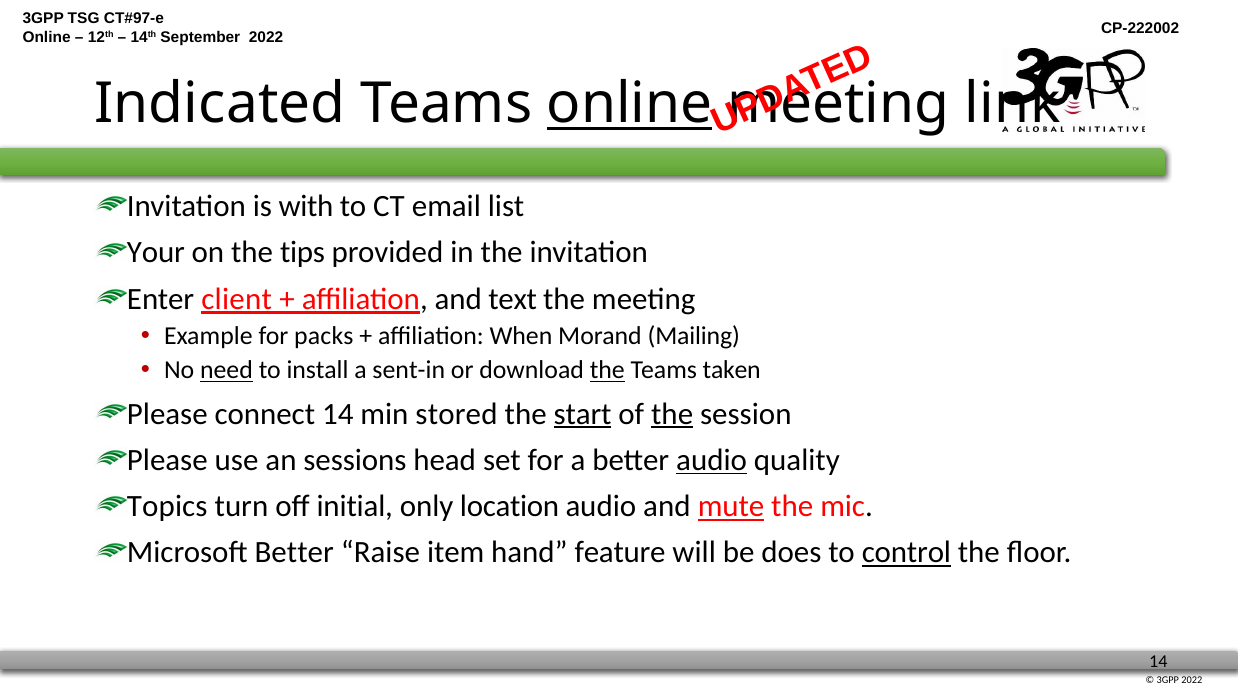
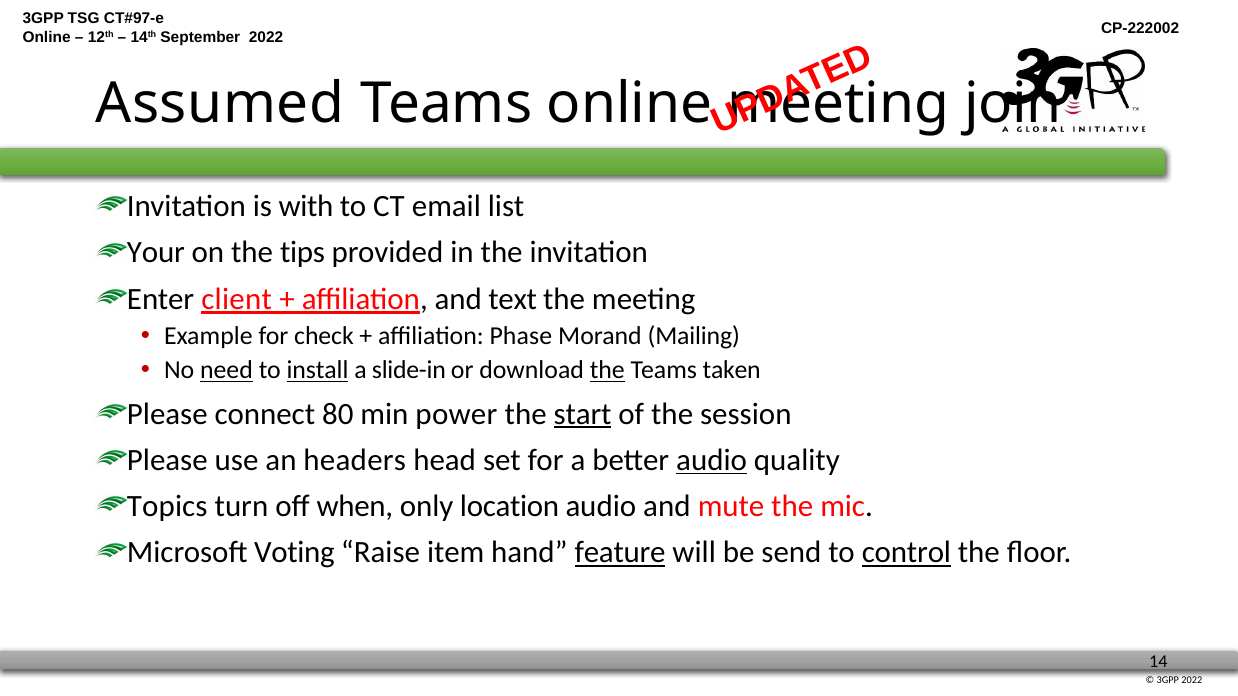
Indicated: Indicated -> Assumed
online at (630, 104) underline: present -> none
link: link -> join
packs: packs -> check
When: When -> Phase
install underline: none -> present
sent-in: sent-in -> slide-in
connect 14: 14 -> 80
stored: stored -> power
the at (672, 414) underline: present -> none
sessions: sessions -> headers
initial: initial -> when
mute underline: present -> none
Microsoft Better: Better -> Voting
feature underline: none -> present
does: does -> send
